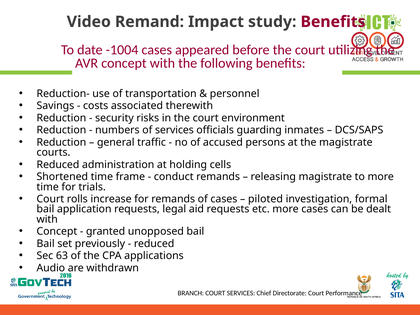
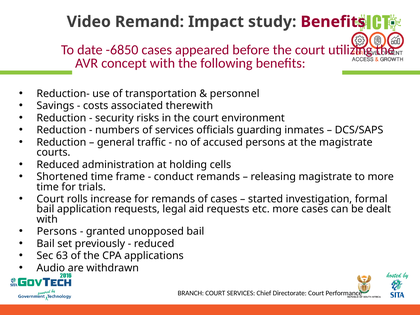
-1004: -1004 -> -6850
piloted: piloted -> started
Concept at (57, 231): Concept -> Persons
